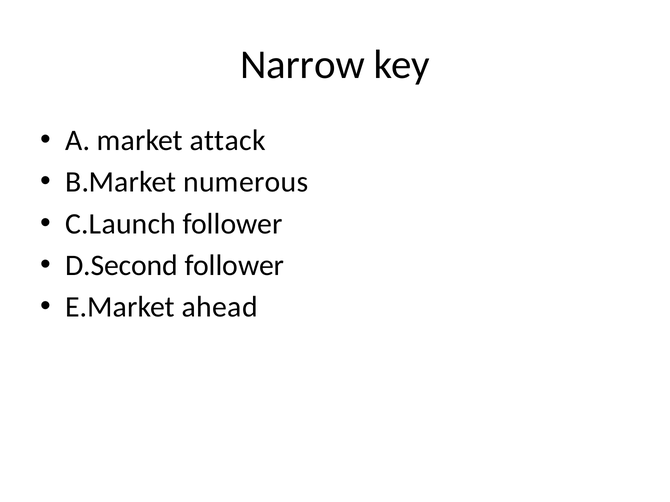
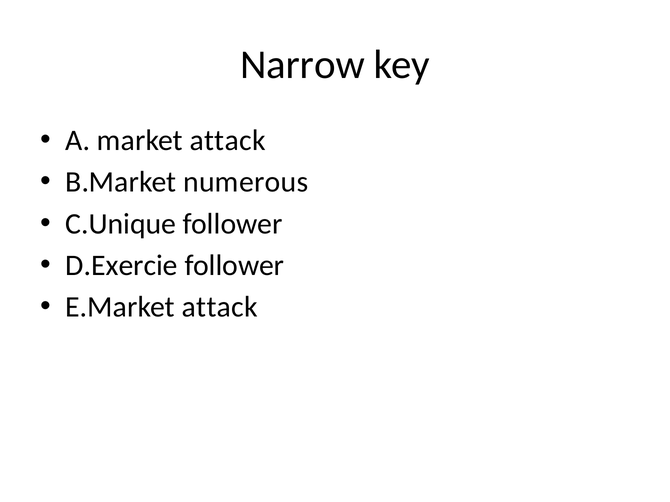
C.Launch: C.Launch -> C.Unique
D.Second: D.Second -> D.Exercie
E.Market ahead: ahead -> attack
